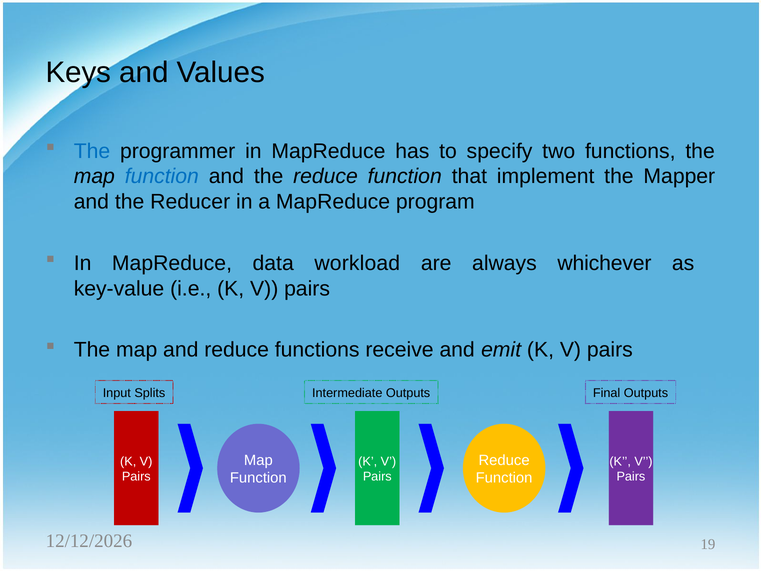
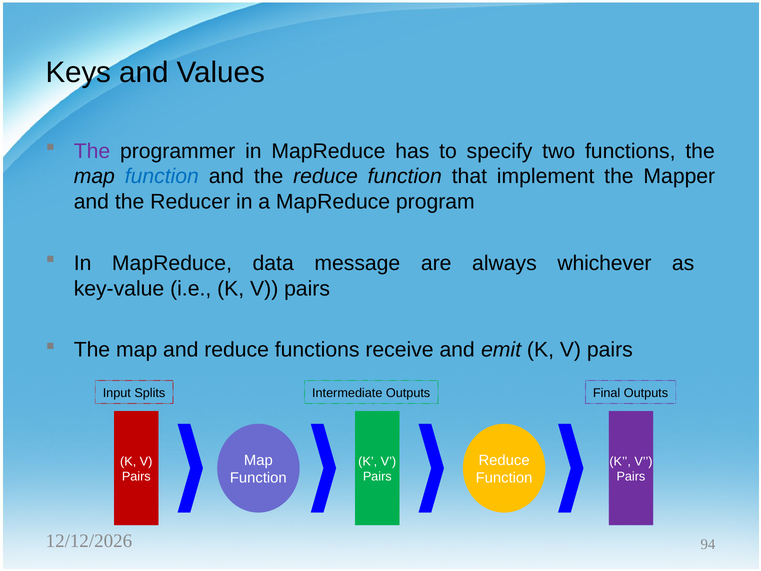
The at (92, 151) colour: blue -> purple
workload: workload -> message
19: 19 -> 94
